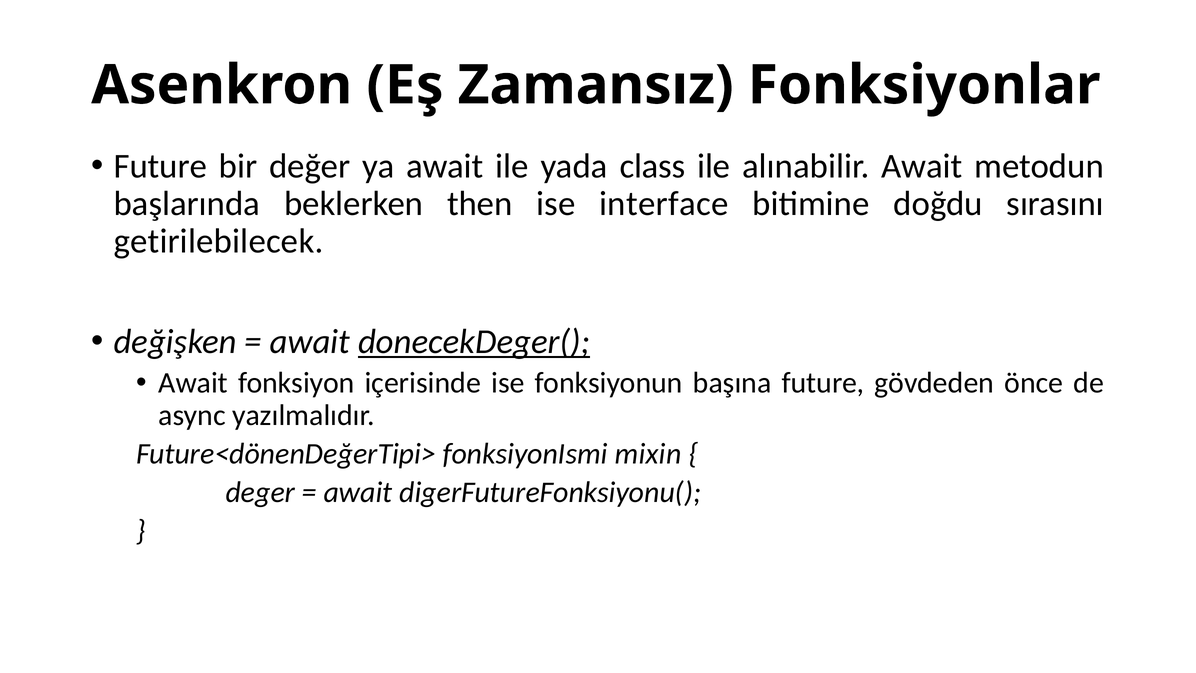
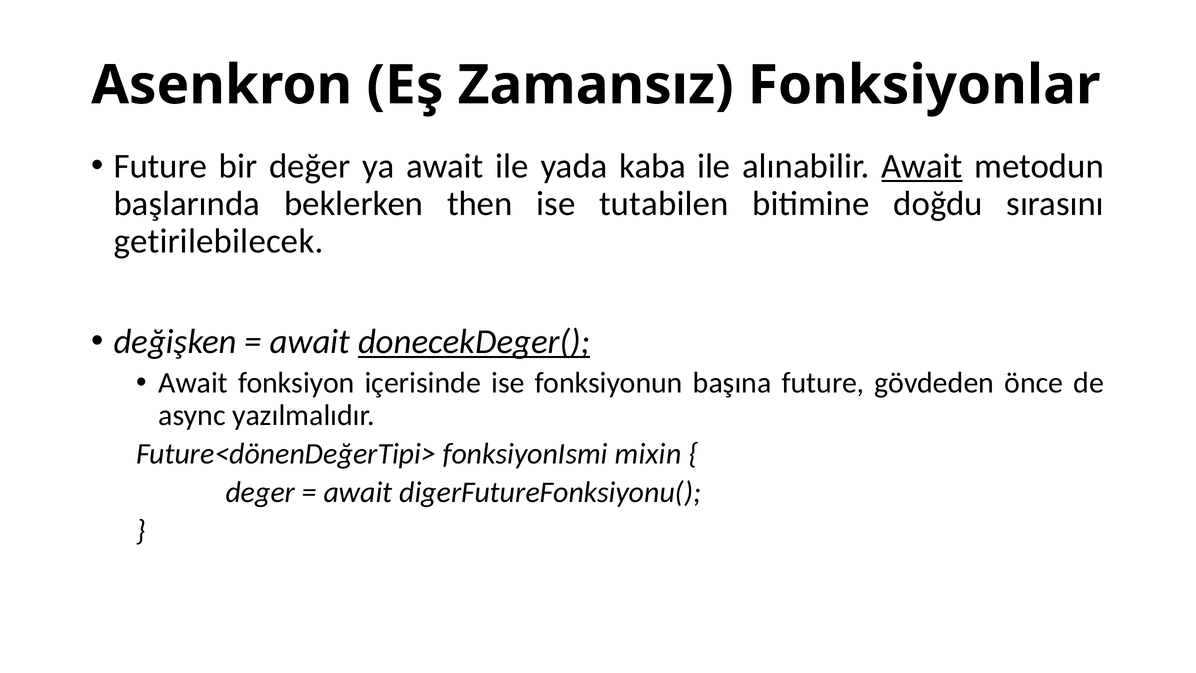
class: class -> kaba
Await at (922, 166) underline: none -> present
interface: interface -> tutabilen
